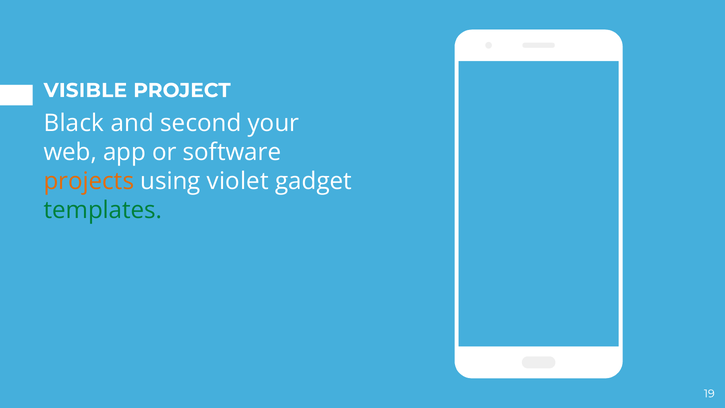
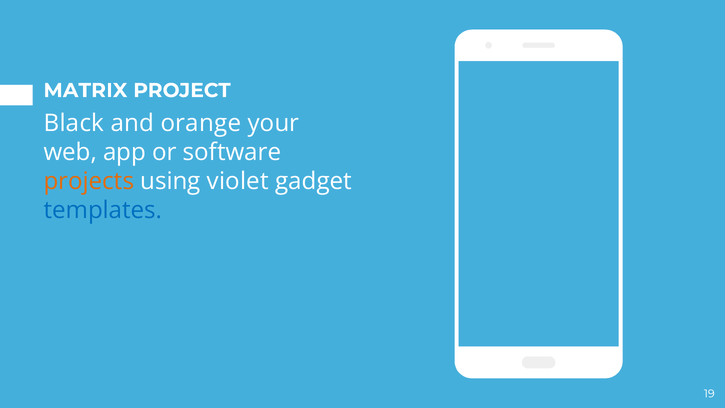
VISIBLE: VISIBLE -> MATRIX
second: second -> orange
templates colour: green -> blue
